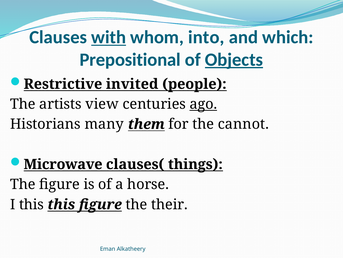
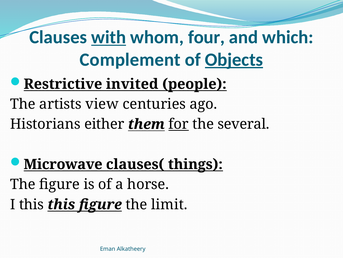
into: into -> four
Prepositional: Prepositional -> Complement
ago underline: present -> none
many: many -> either
for underline: none -> present
cannot: cannot -> several
their: their -> limit
